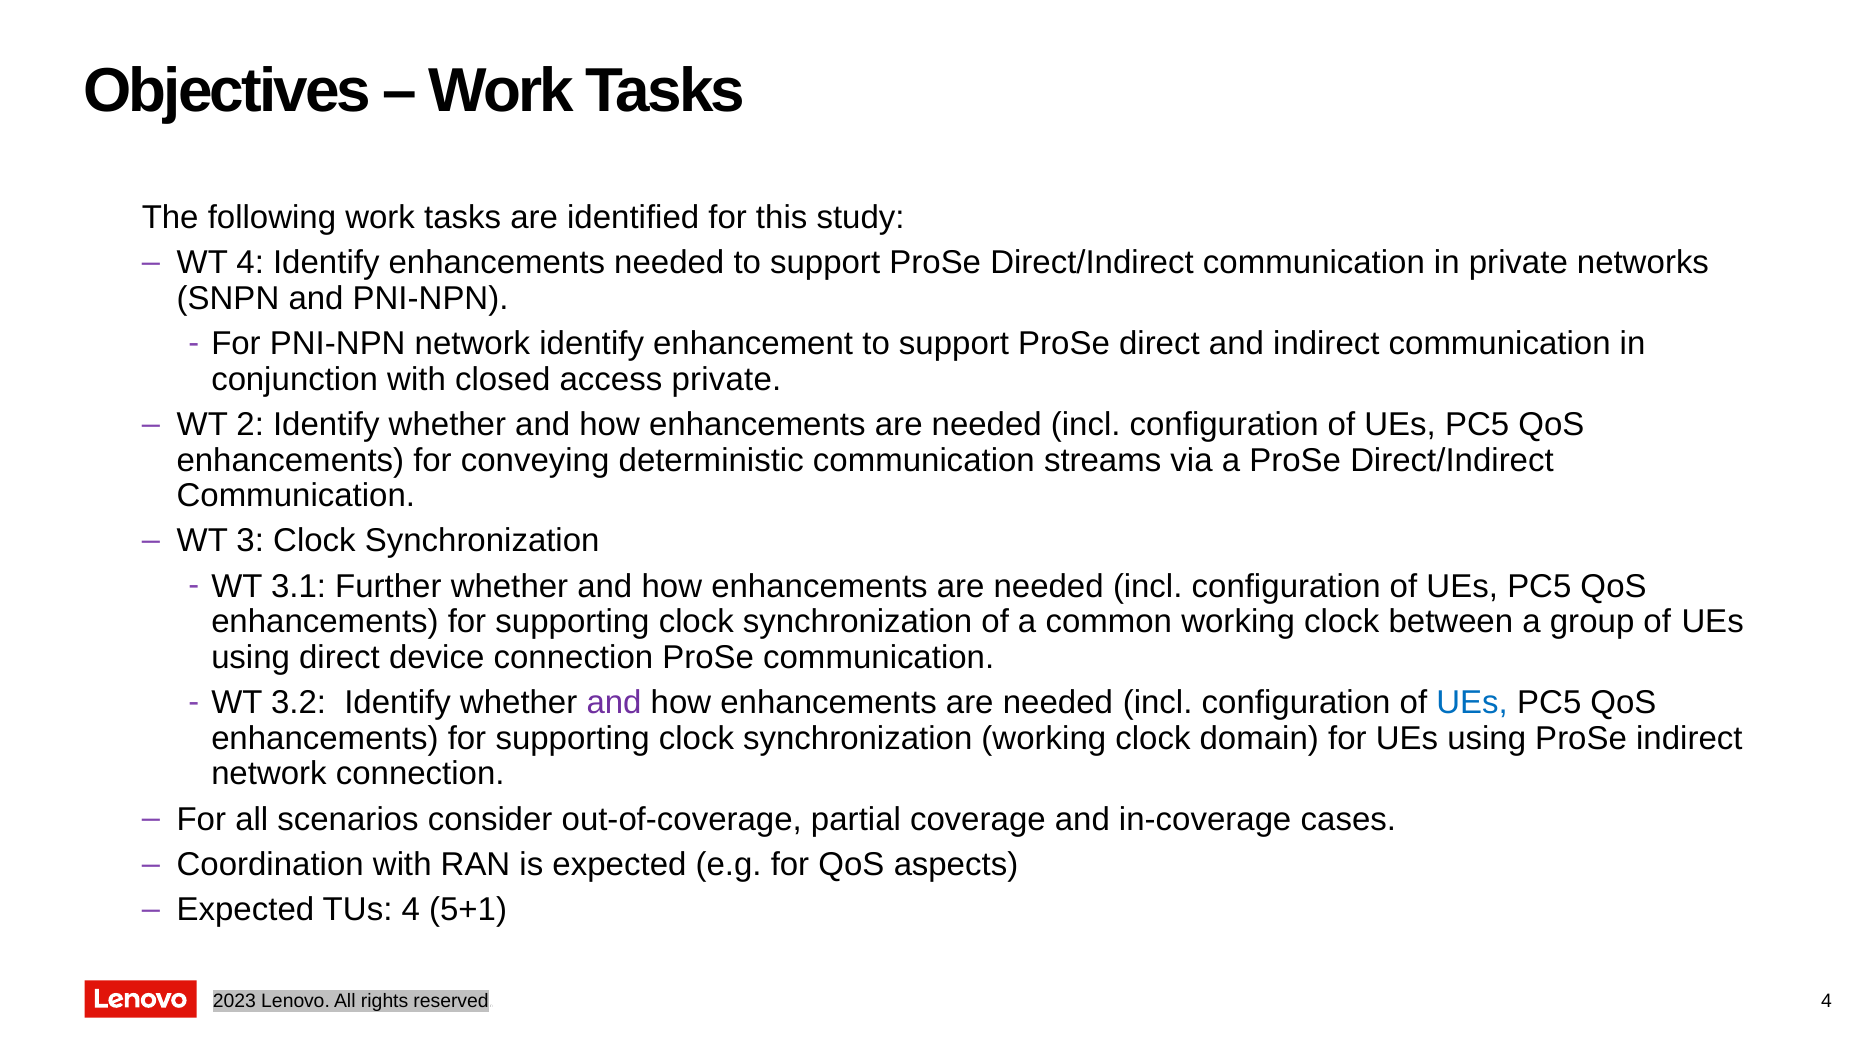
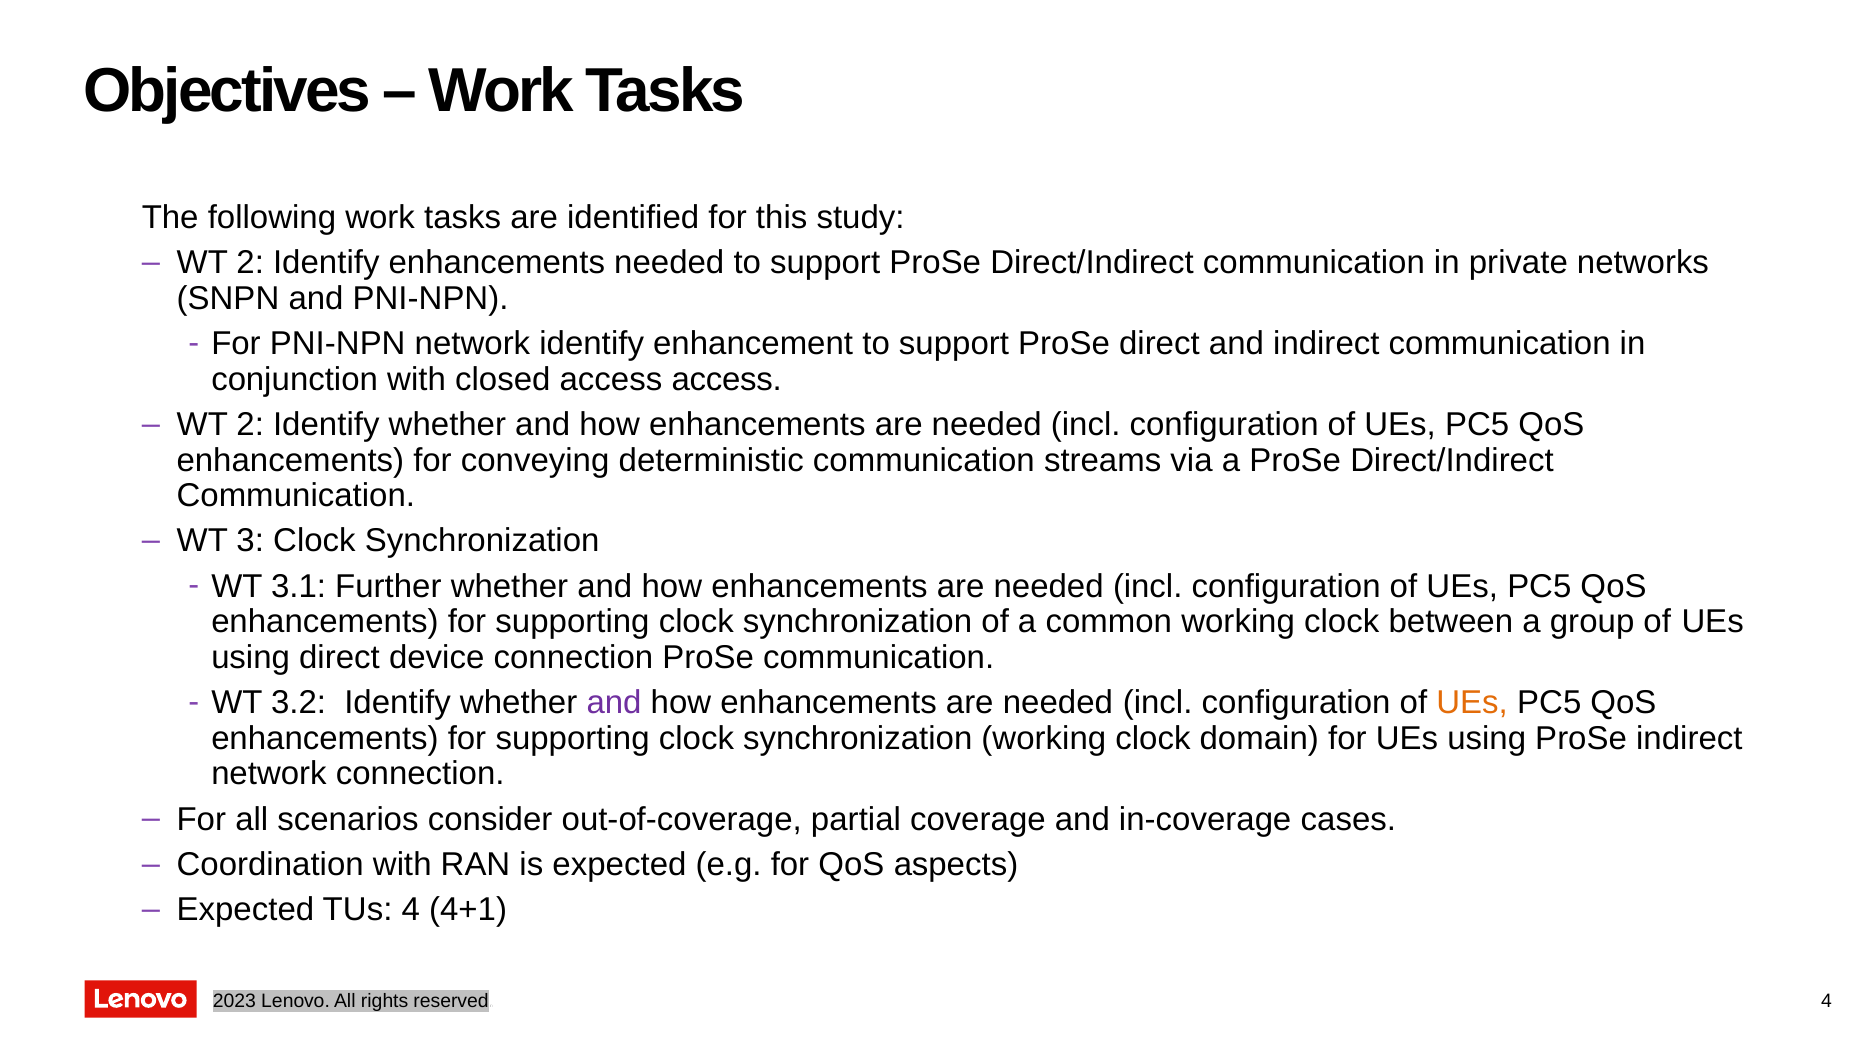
4 at (250, 263): 4 -> 2
access private: private -> access
UEs at (1472, 703) colour: blue -> orange
5+1: 5+1 -> 4+1
